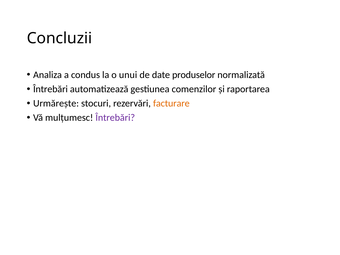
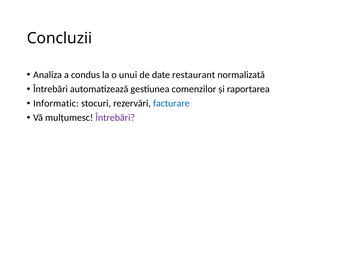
produselor: produselor -> restaurant
Urmărește: Urmărește -> Informatic
facturare colour: orange -> blue
